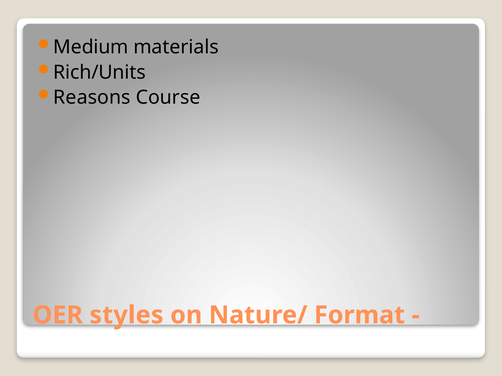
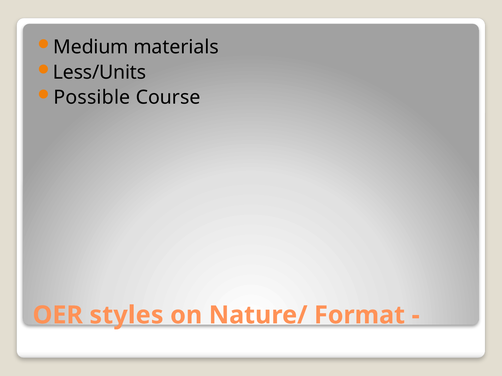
Rich/Units: Rich/Units -> Less/Units
Reasons: Reasons -> Possible
